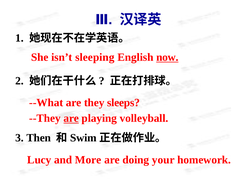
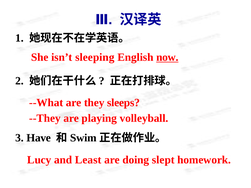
are at (71, 118) underline: present -> none
Then: Then -> Have
More: More -> Least
your: your -> slept
